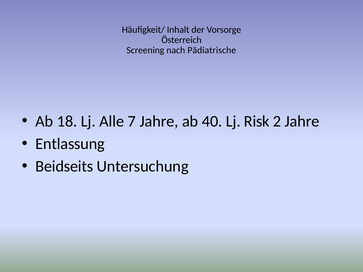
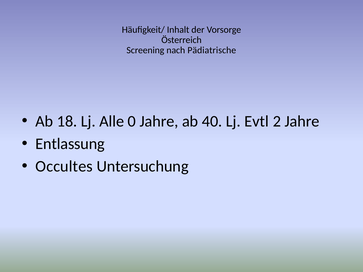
7: 7 -> 0
Risk: Risk -> Evtl
Beidseits: Beidseits -> Occultes
